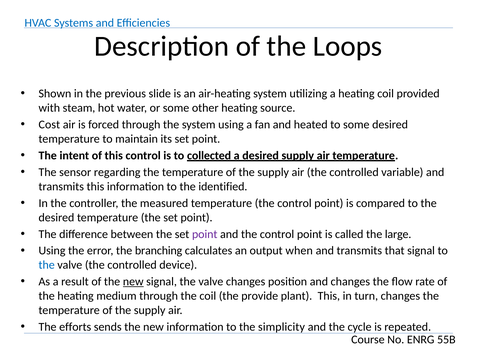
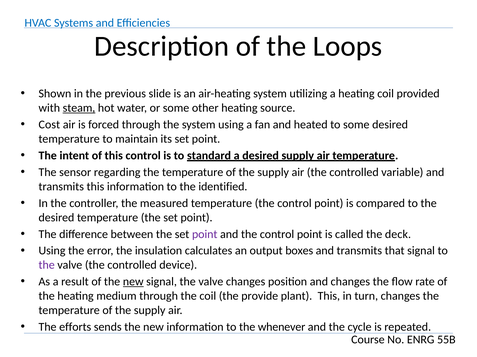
steam underline: none -> present
collected: collected -> standard
large: large -> deck
branching: branching -> insulation
when: when -> boxes
the at (47, 266) colour: blue -> purple
simplicity: simplicity -> whenever
